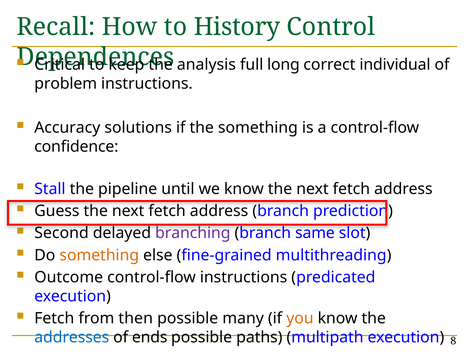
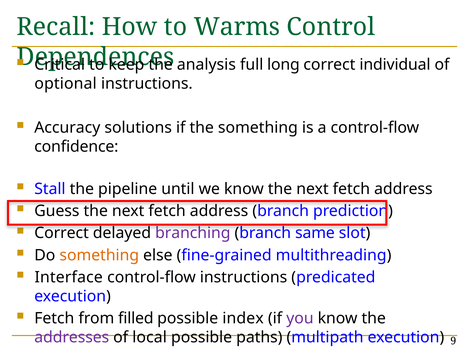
History: History -> Warms
problem: problem -> optional
Second at (62, 233): Second -> Correct
Outcome: Outcome -> Interface
then: then -> filled
many: many -> index
you colour: orange -> purple
addresses colour: blue -> purple
ends: ends -> local
8: 8 -> 9
